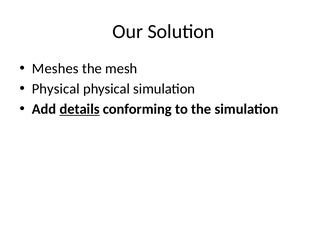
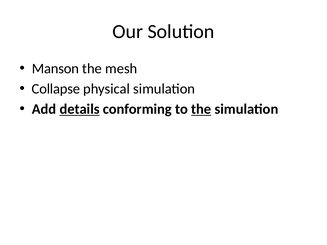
Meshes: Meshes -> Manson
Physical at (56, 89): Physical -> Collapse
the at (201, 109) underline: none -> present
